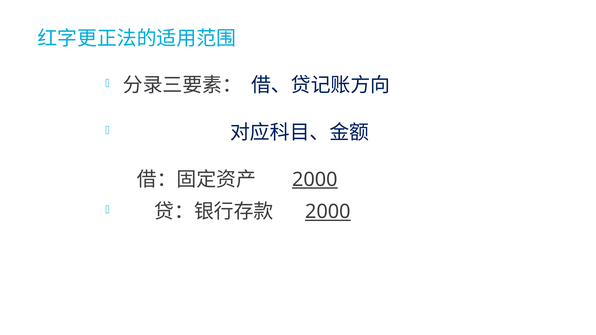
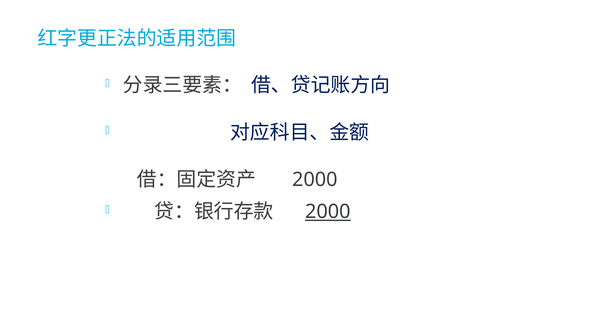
2000 at (315, 180) underline: present -> none
